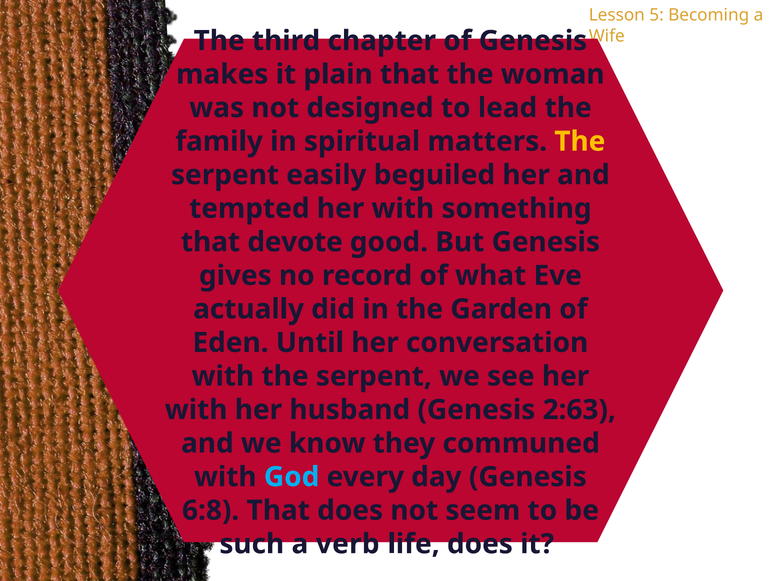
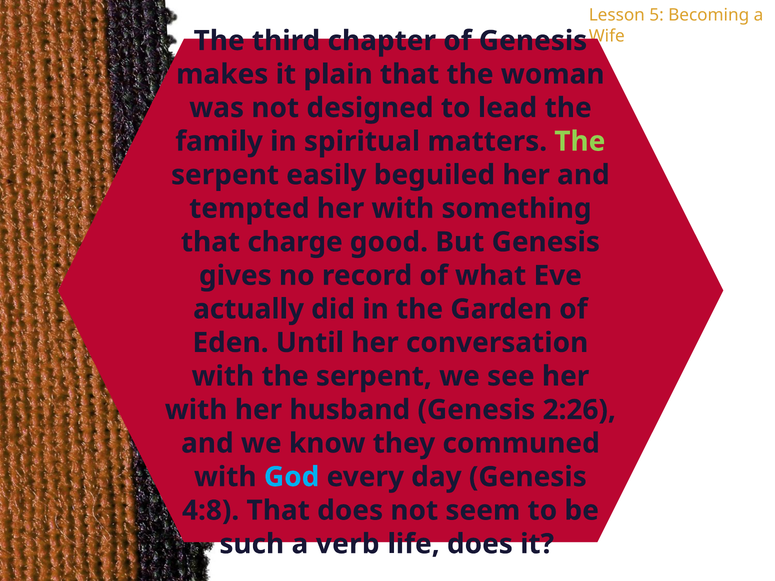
The at (580, 141) colour: yellow -> light green
devote: devote -> charge
2:63: 2:63 -> 2:26
6:8: 6:8 -> 4:8
